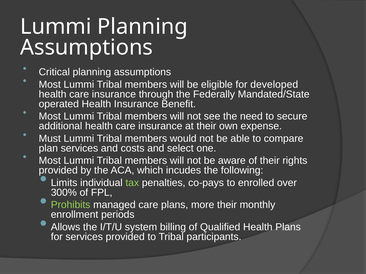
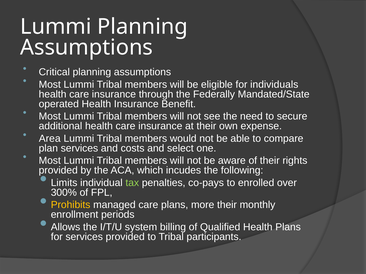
developed: developed -> individuals
Must: Must -> Area
Prohibits colour: light green -> yellow
